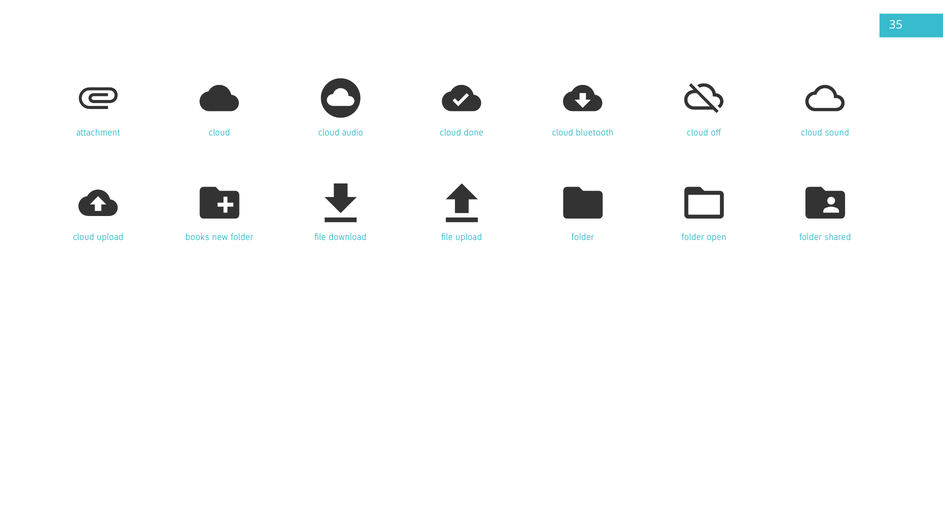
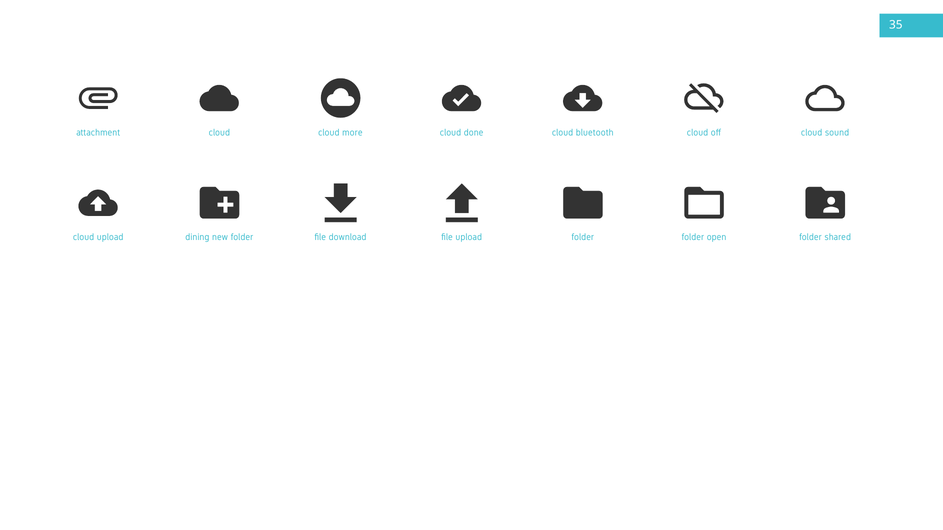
audio: audio -> more
books: books -> dining
